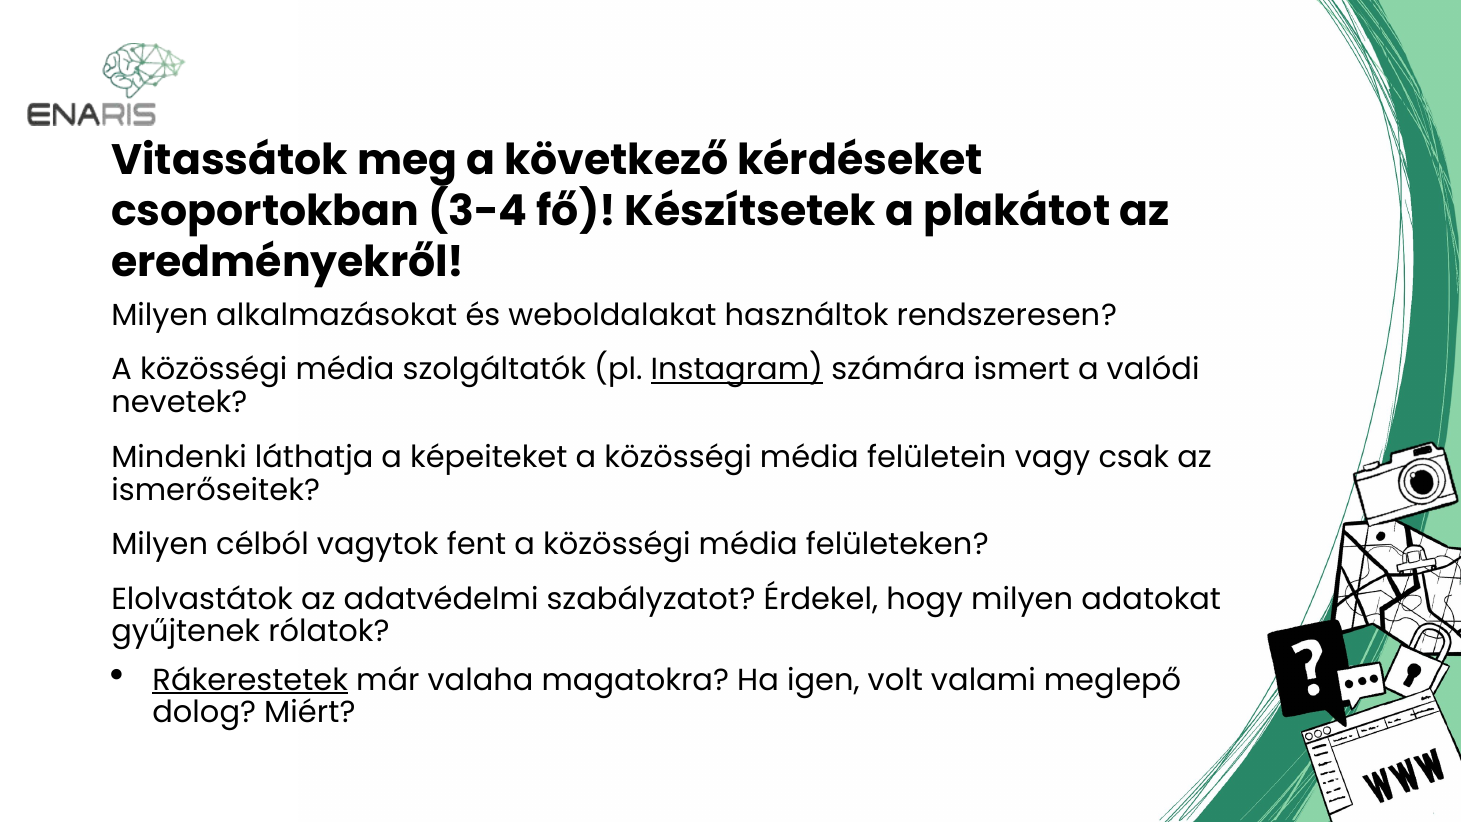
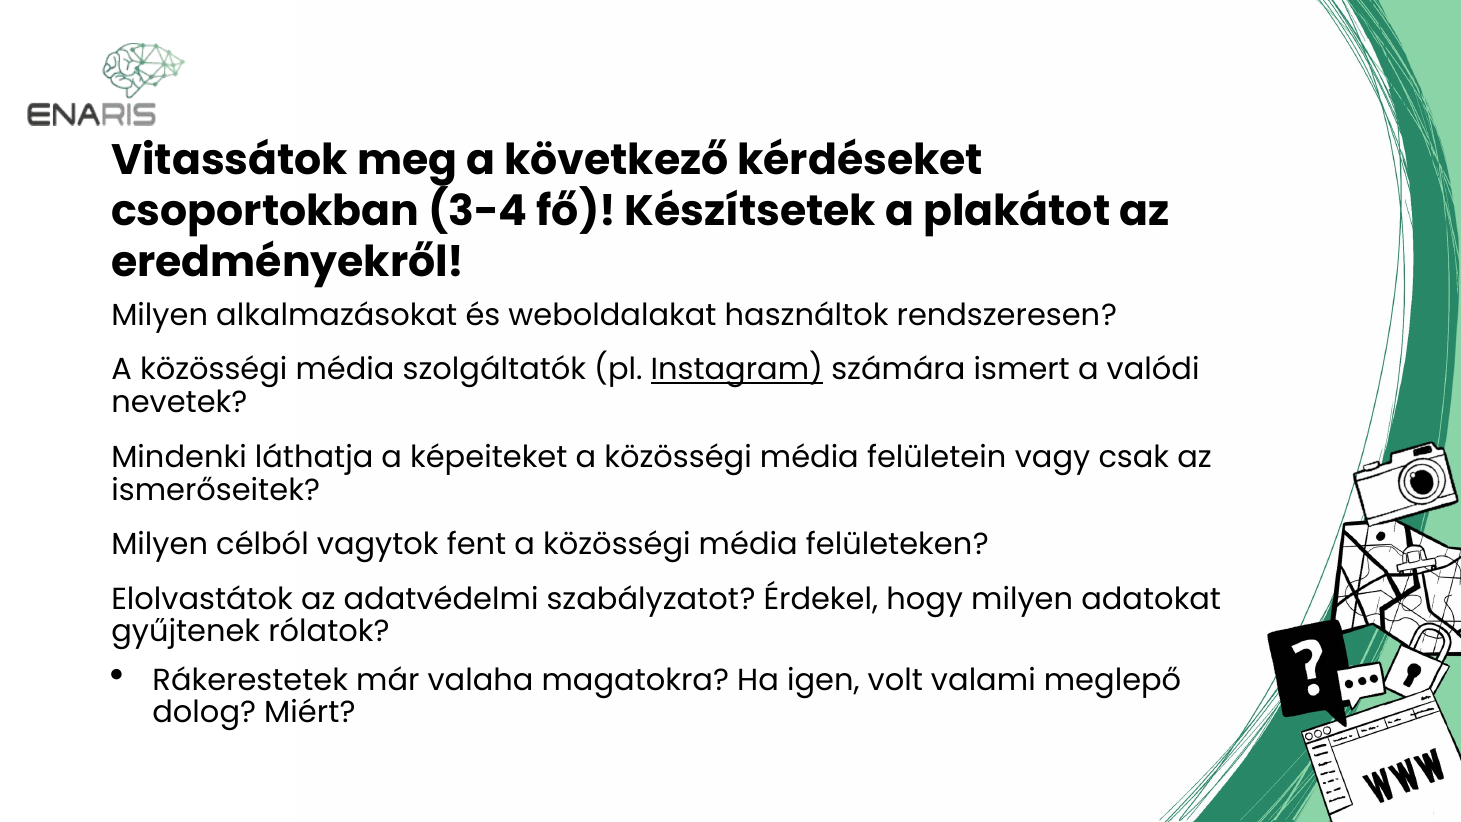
Rákerestetek underline: present -> none
